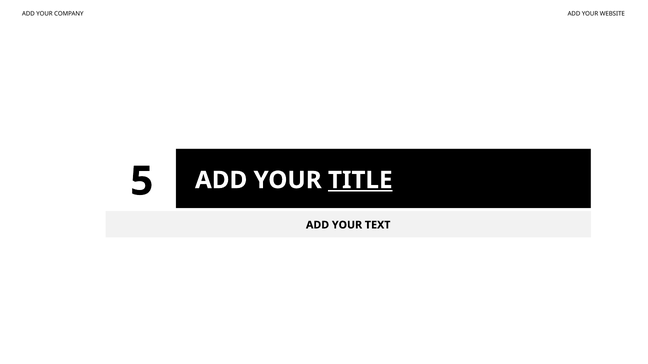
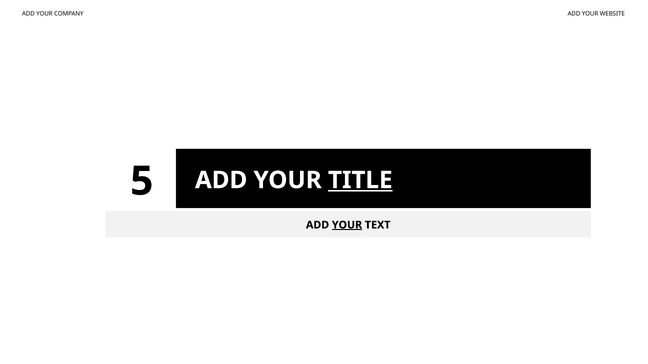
YOUR at (347, 225) underline: none -> present
